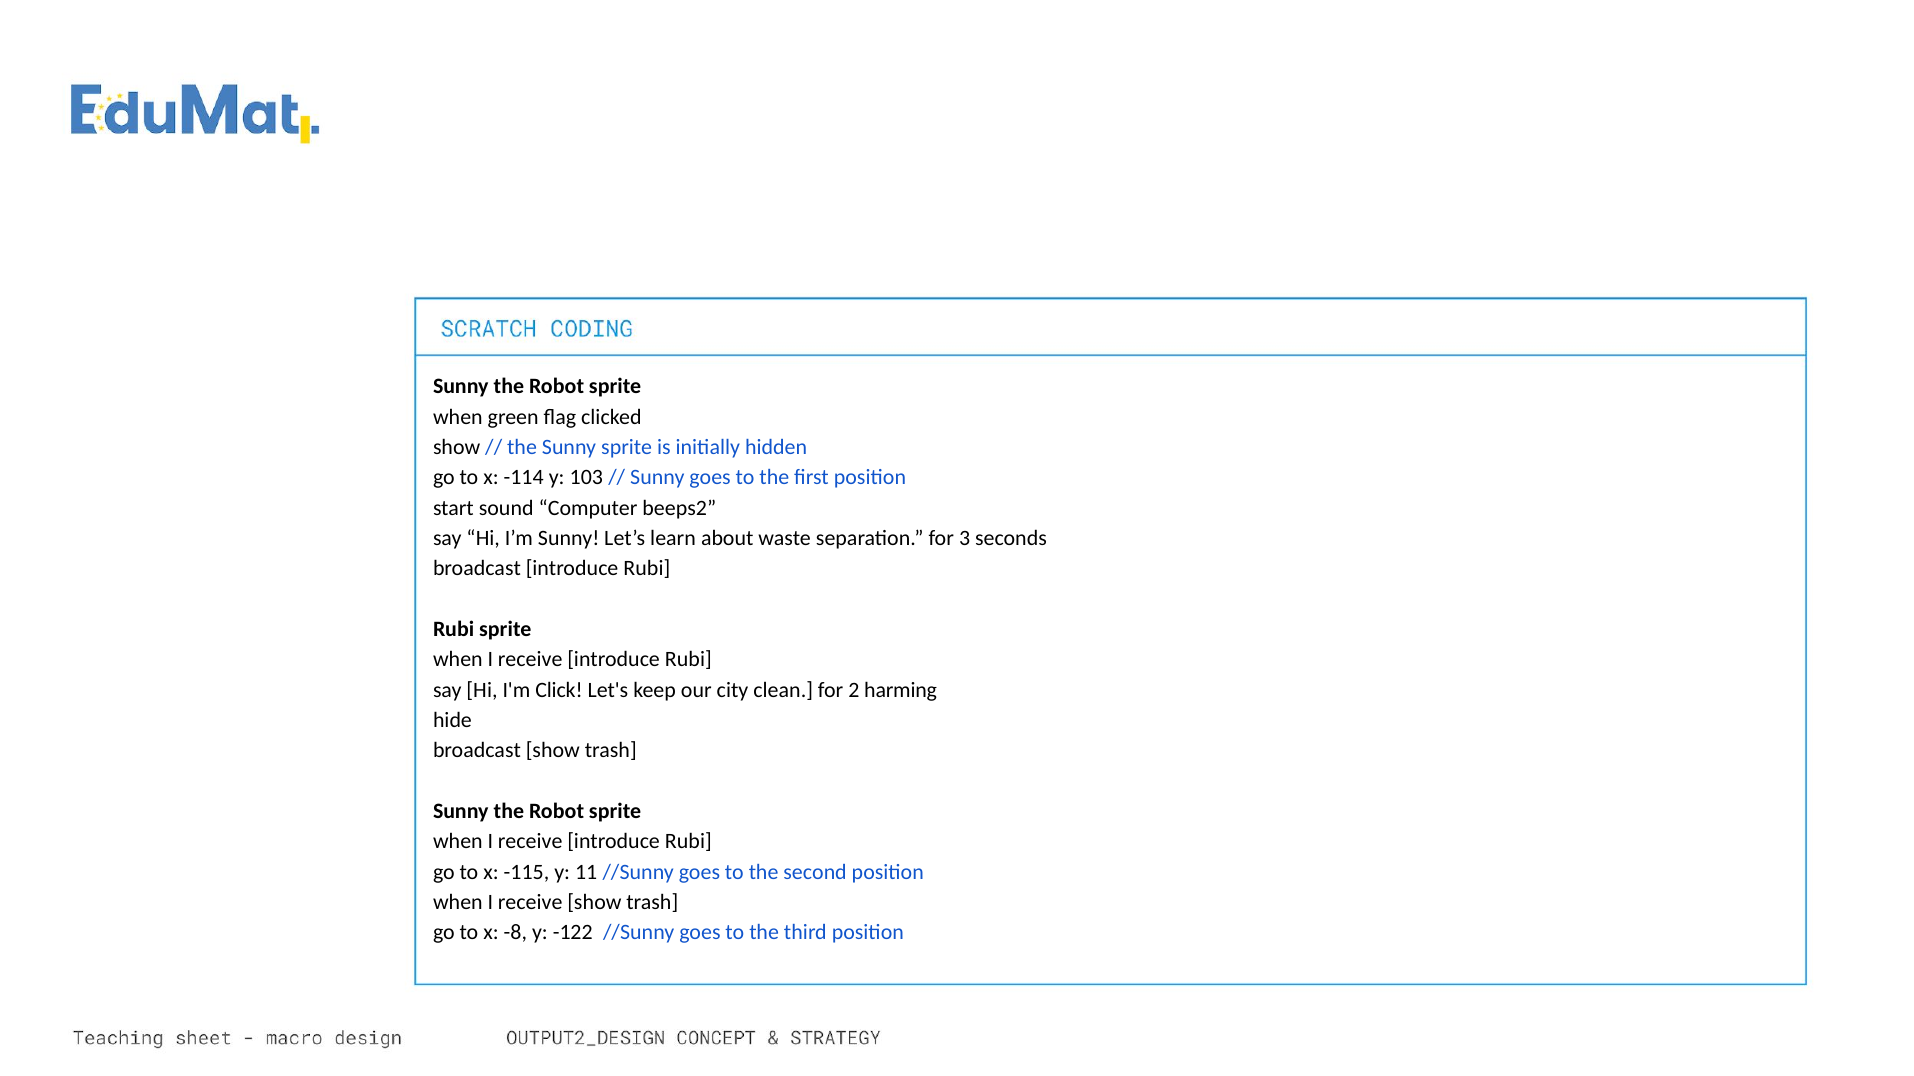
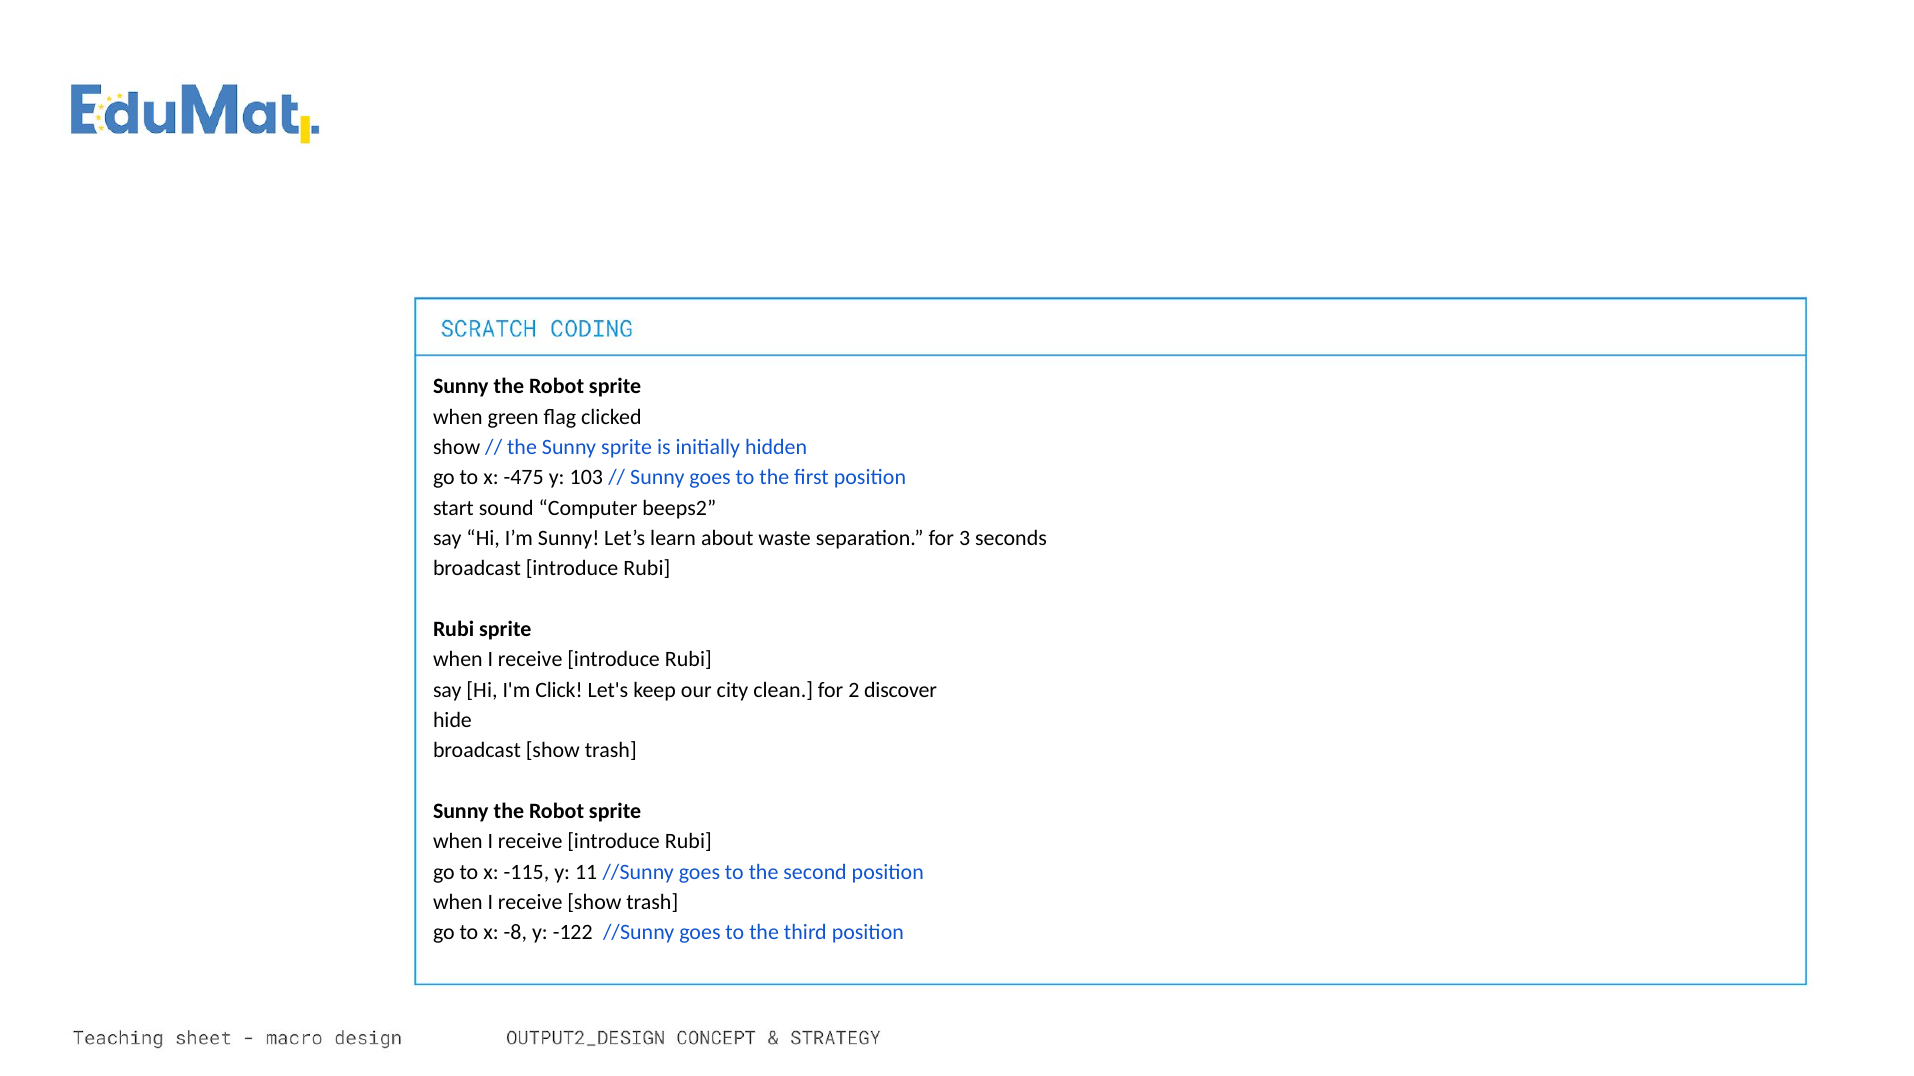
-114: -114 -> -475
harming: harming -> discover
